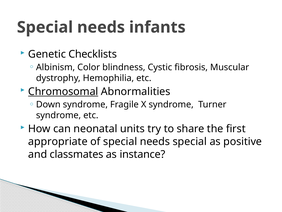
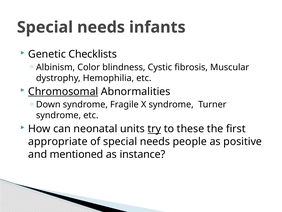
try underline: none -> present
share: share -> these
needs special: special -> people
classmates: classmates -> mentioned
